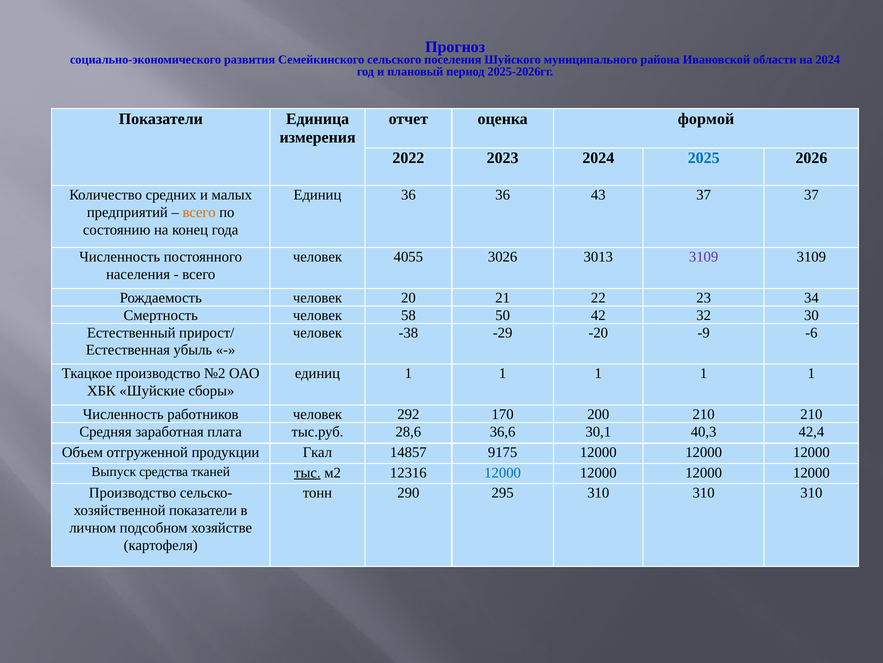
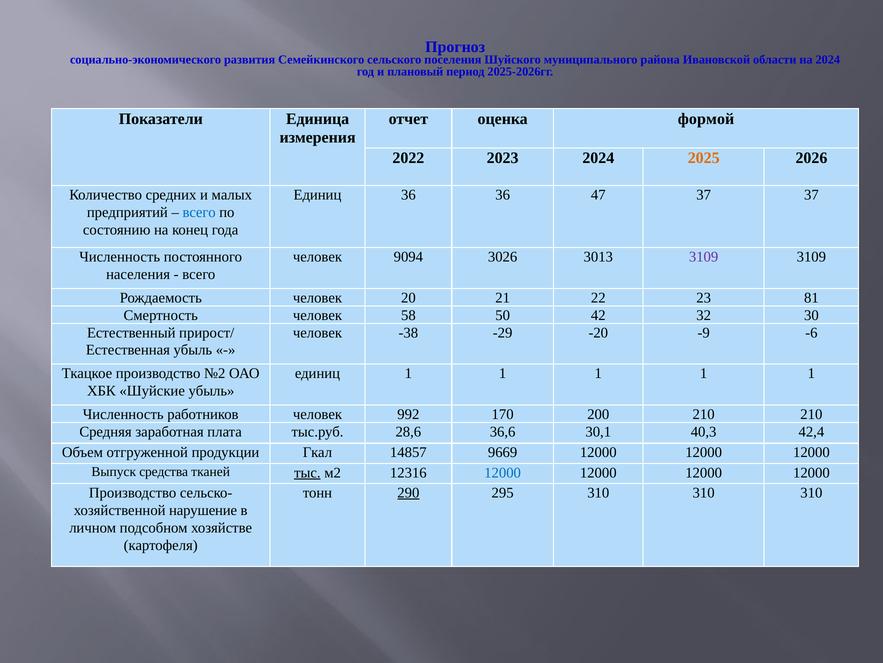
2025 colour: blue -> orange
43: 43 -> 47
всего at (199, 212) colour: orange -> blue
4055: 4055 -> 9094
34: 34 -> 81
Шуйские сборы: сборы -> убыль
292: 292 -> 992
9175: 9175 -> 9669
290 underline: none -> present
показатели at (203, 510): показатели -> нарушение
